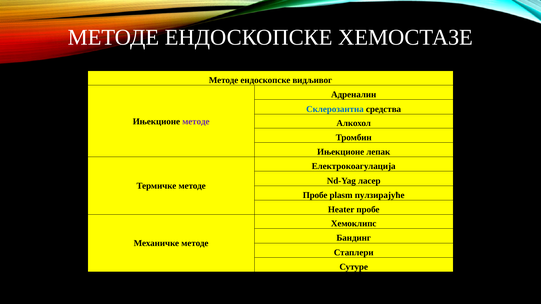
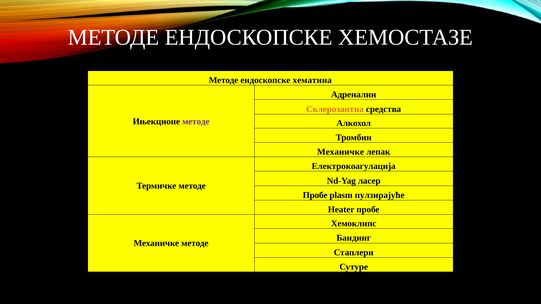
видљивог: видљивог -> хематина
Склерозантна colour: blue -> orange
Ињекционе at (341, 152): Ињекционе -> Механичке
